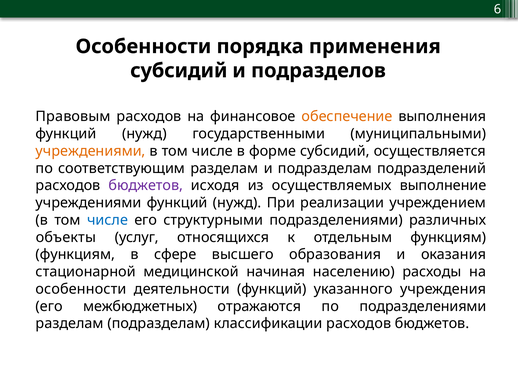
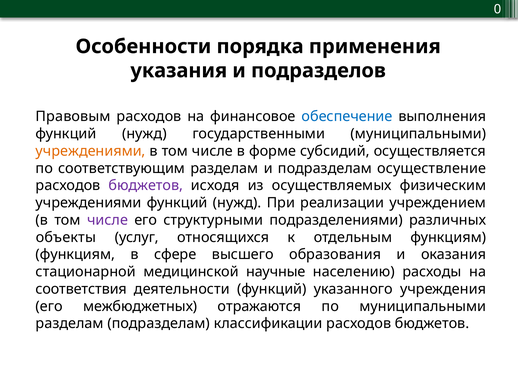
6: 6 -> 0
субсидий at (179, 71): субсидий -> указания
обеспечение colour: orange -> blue
подразделений: подразделений -> осуществление
выполнение: выполнение -> физическим
числе at (107, 220) colour: blue -> purple
начиная: начиная -> научные
особенности at (81, 289): особенности -> соответствия
по подразделениями: подразделениями -> муниципальными
